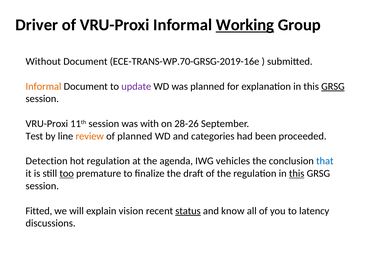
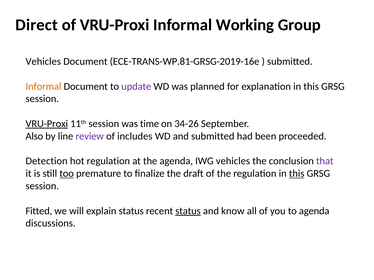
Driver: Driver -> Direct
Working underline: present -> none
Without at (43, 62): Without -> Vehicles
ECE-TRANS-WP.70-GRSG-2019-16e: ECE-TRANS-WP.70-GRSG-2019-16e -> ECE-TRANS-WP.81-GRSG-2019-16e
GRSG at (333, 87) underline: present -> none
VRU-Proxi at (47, 124) underline: none -> present
with: with -> time
28-26: 28-26 -> 34-26
Test: Test -> Also
review colour: orange -> purple
of planned: planned -> includes
and categories: categories -> submitted
that colour: blue -> purple
explain vision: vision -> status
to latency: latency -> agenda
